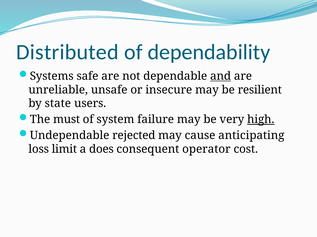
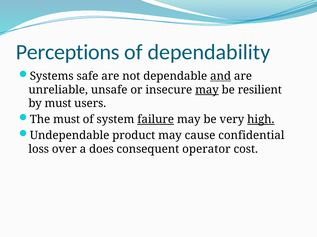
Distributed: Distributed -> Perceptions
may at (207, 90) underline: none -> present
by state: state -> must
failure underline: none -> present
rejected: rejected -> product
anticipating: anticipating -> confidential
limit: limit -> over
